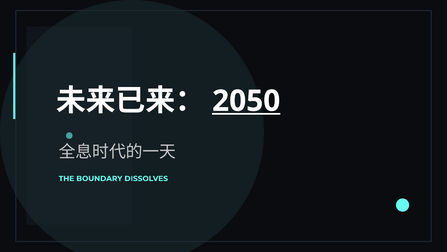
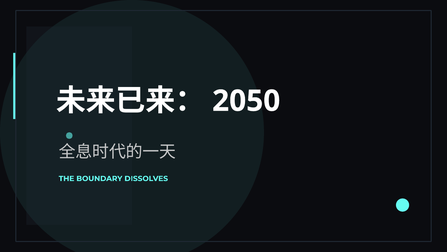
2050 underline: present -> none
